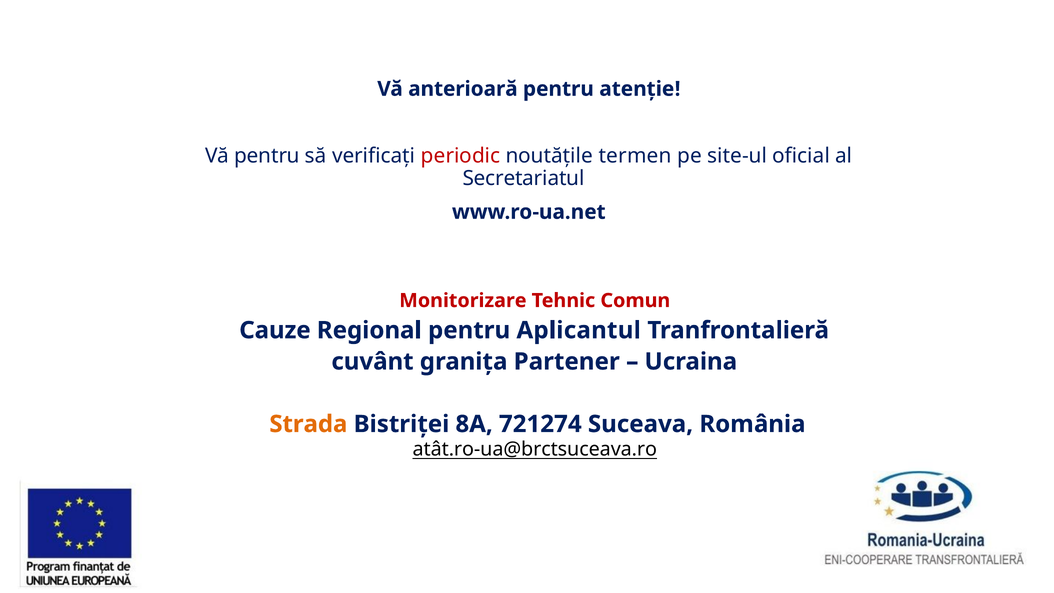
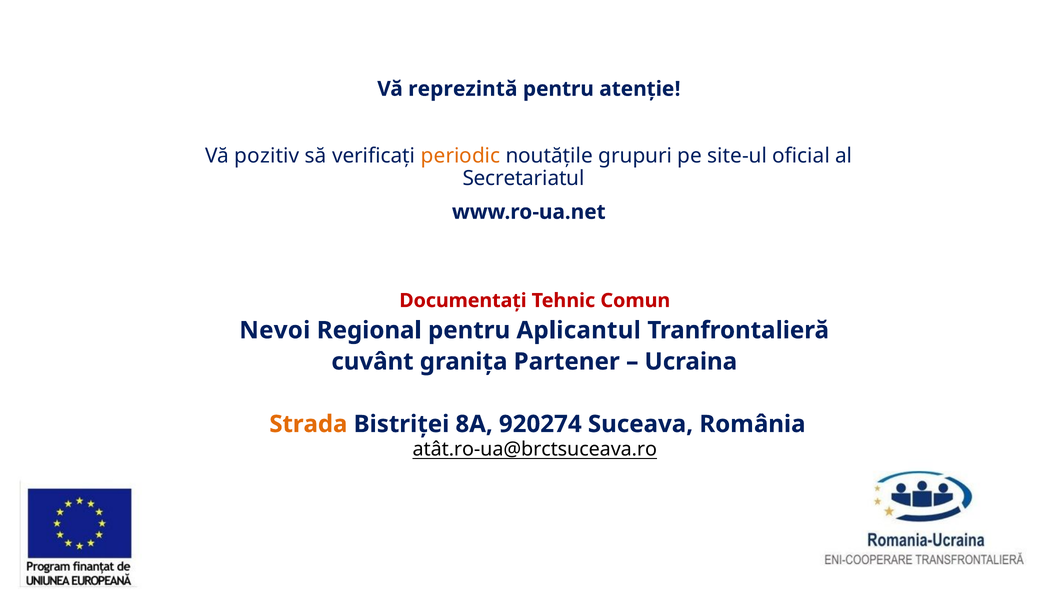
anterioară: anterioară -> reprezintă
Vă pentru: pentru -> pozitiv
periodic colour: red -> orange
termen: termen -> grupuri
Monitorizare: Monitorizare -> Documentați
Cauze: Cauze -> Nevoi
721274: 721274 -> 920274
